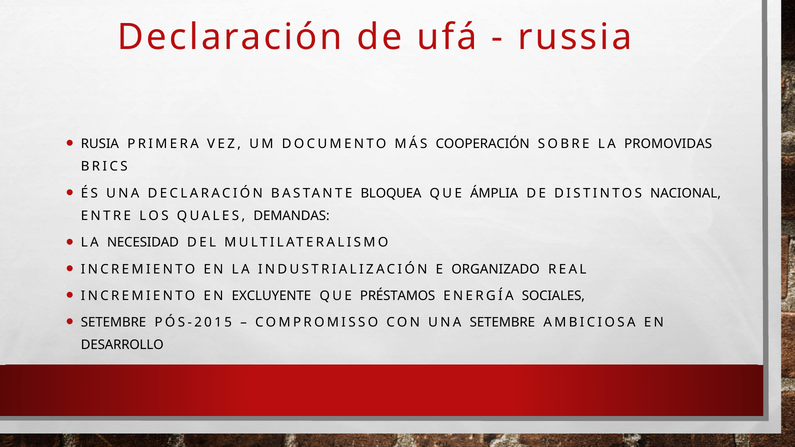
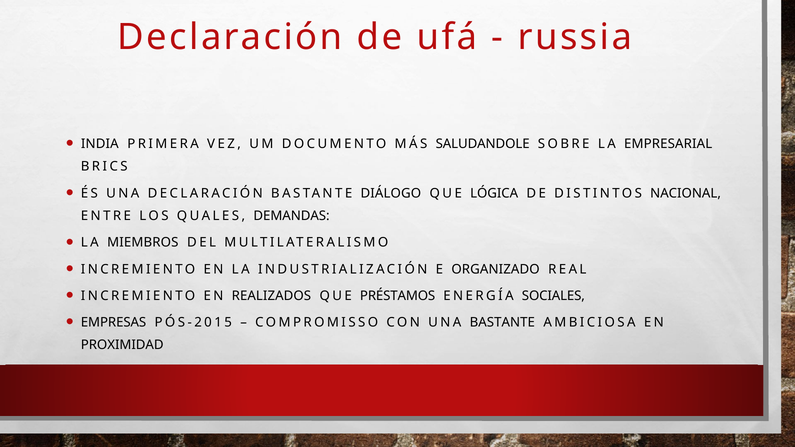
RUSIA: RUSIA -> INDIA
COOPERACIÓN: COOPERACIÓN -> SALUDANDOLE
PROMOVIDAS: PROMOVIDAS -> EMPRESARIAL
BLOQUEA: BLOQUEA -> DIÁLOGO
ÁMPLIA: ÁMPLIA -> LÓGICA
NECESIDAD: NECESIDAD -> MIEMBROS
EXCLUYENTE: EXCLUYENTE -> REALIZADOS
SETEMBRE at (114, 322): SETEMBRE -> EMPRESAS
UNA SETEMBRE: SETEMBRE -> BASTANTE
DESARROLLO: DESARROLLO -> PROXIMIDAD
